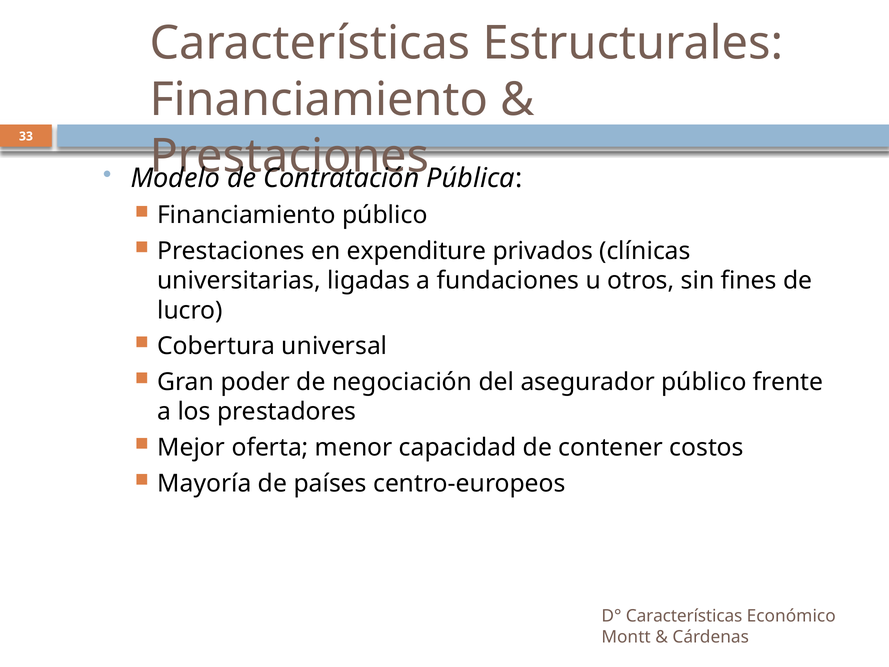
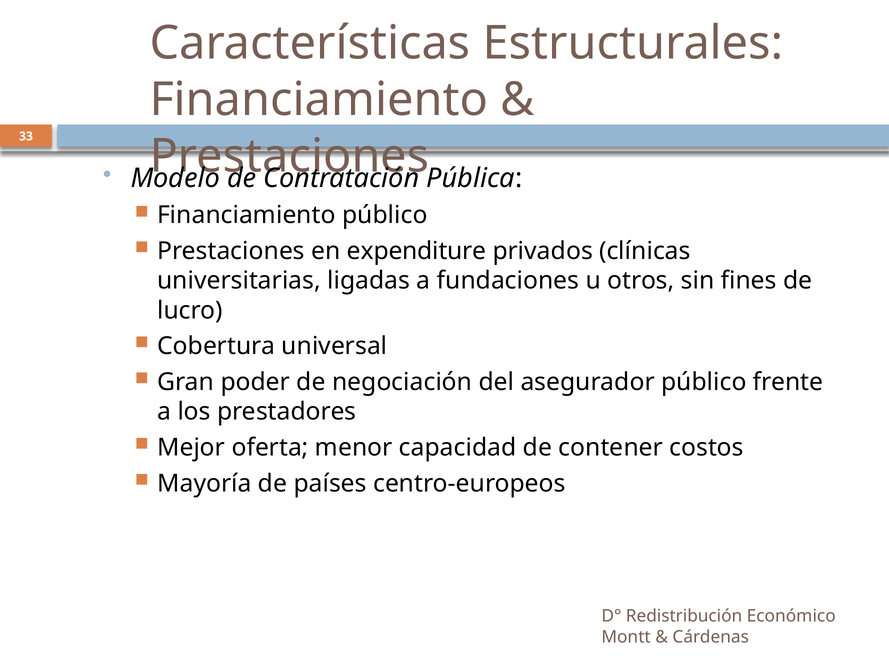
D° Características: Características -> Redistribución
